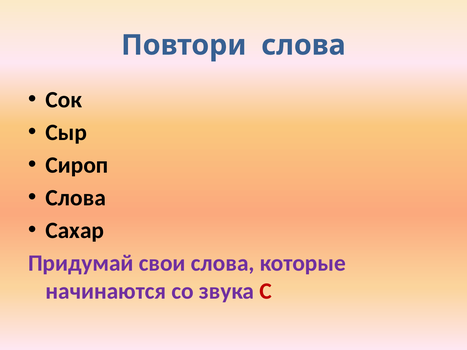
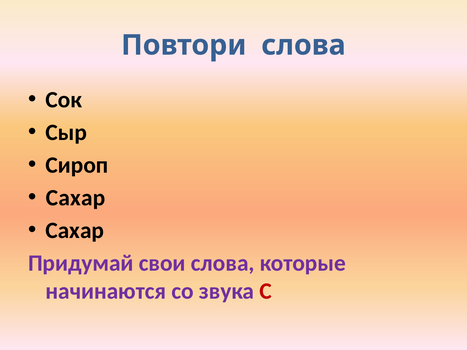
Слова at (76, 198): Слова -> Сахар
